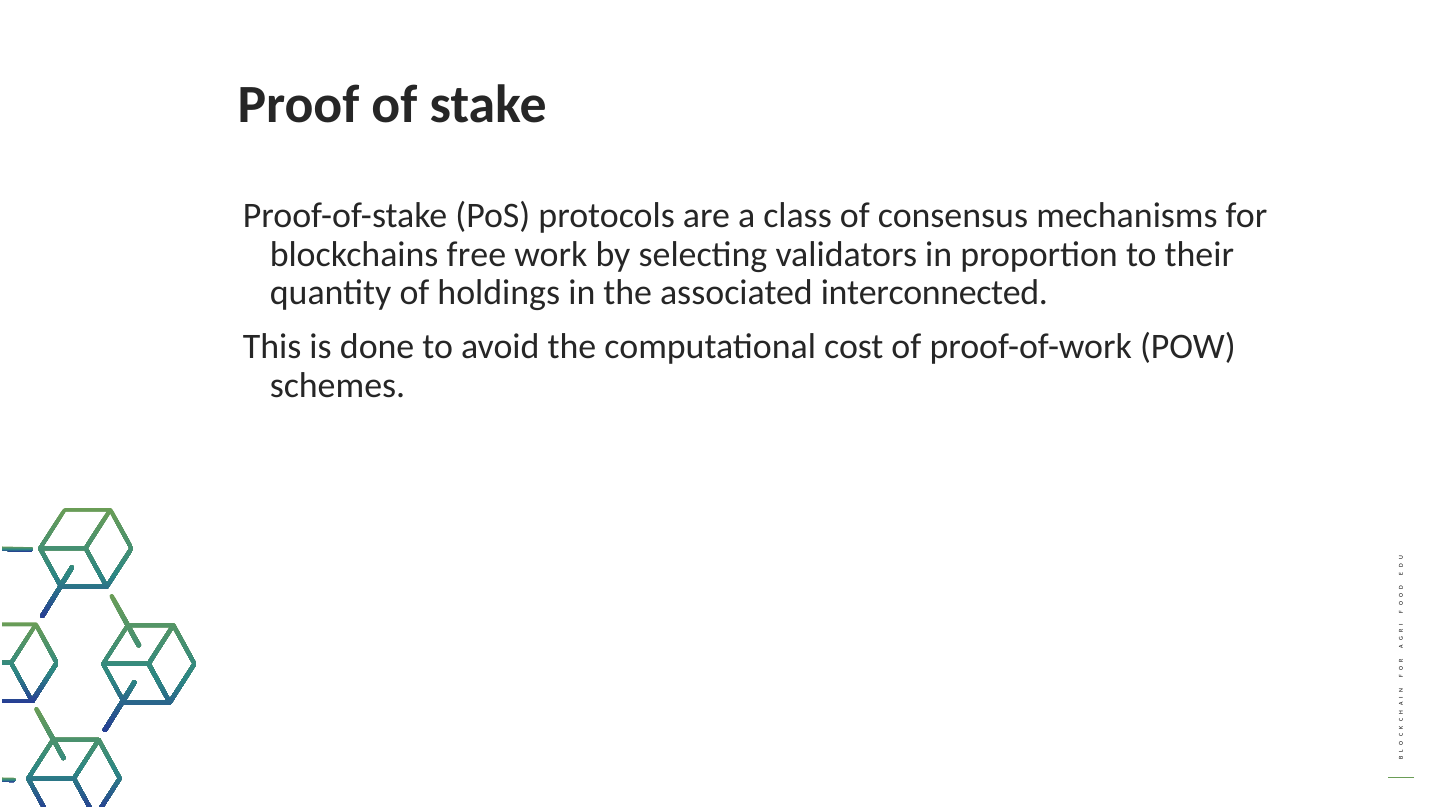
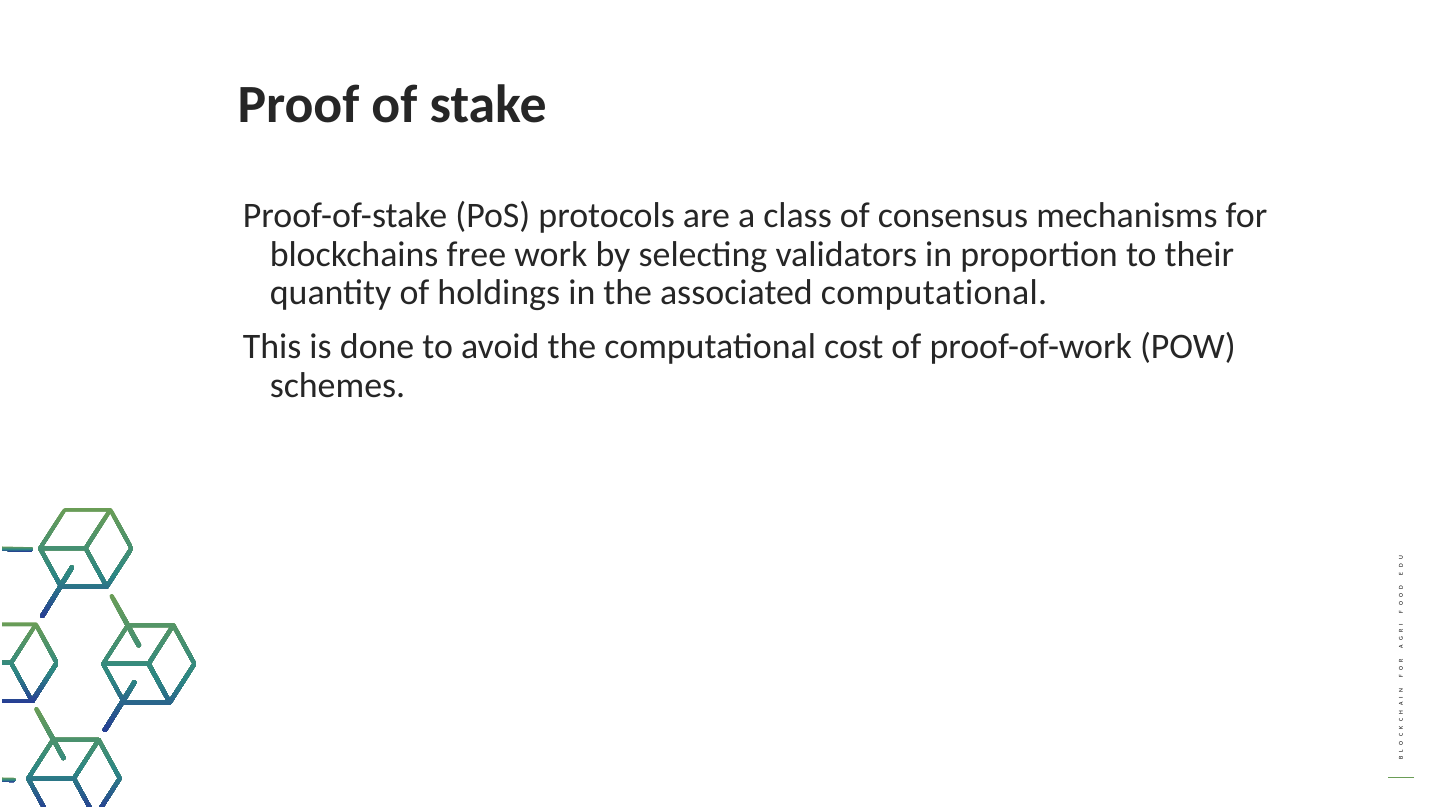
associated interconnected: interconnected -> computational
